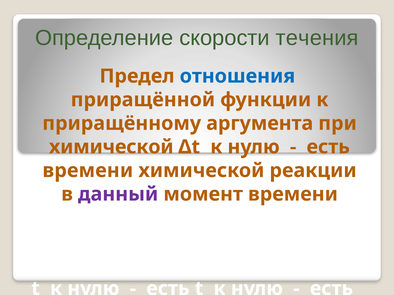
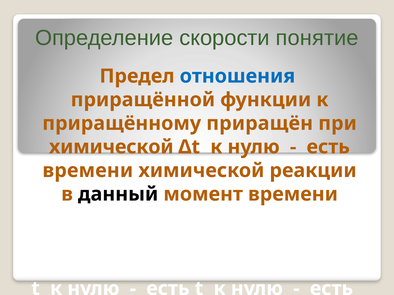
течения: течения -> понятие
аргумента: аргумента -> приращён
данный at (118, 194) colour: purple -> black
